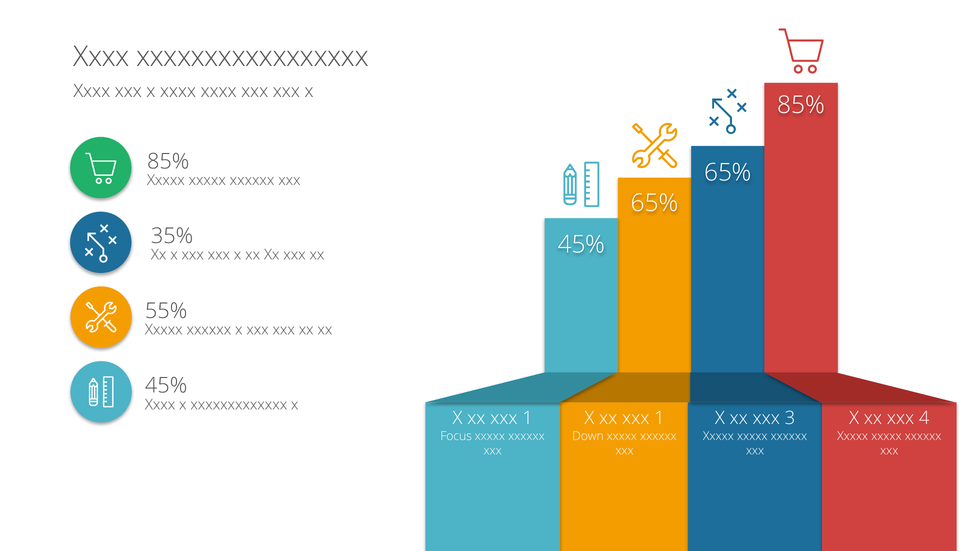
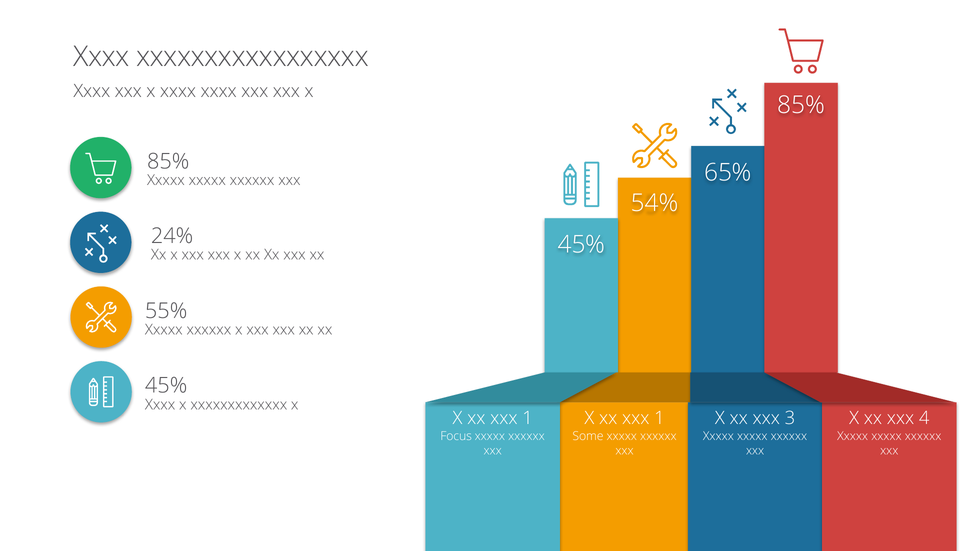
65% at (655, 203): 65% -> 54%
35%: 35% -> 24%
Down: Down -> Some
